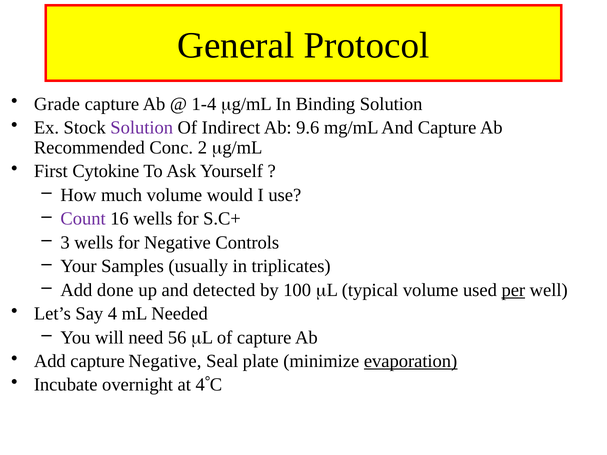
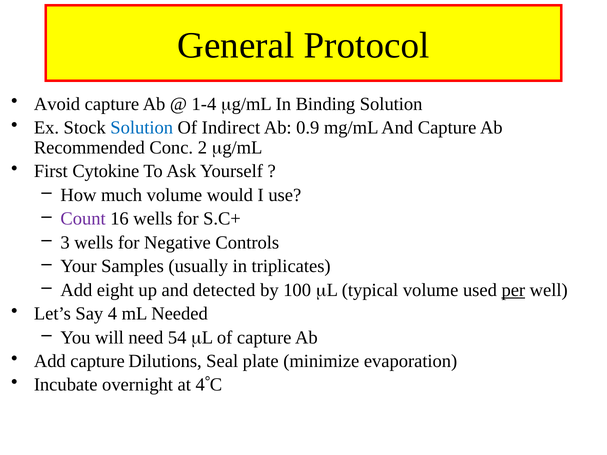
Grade: Grade -> Avoid
Solution at (142, 128) colour: purple -> blue
9.6: 9.6 -> 0.9
done: done -> eight
56: 56 -> 54
capture Negative: Negative -> Dilutions
evaporation underline: present -> none
